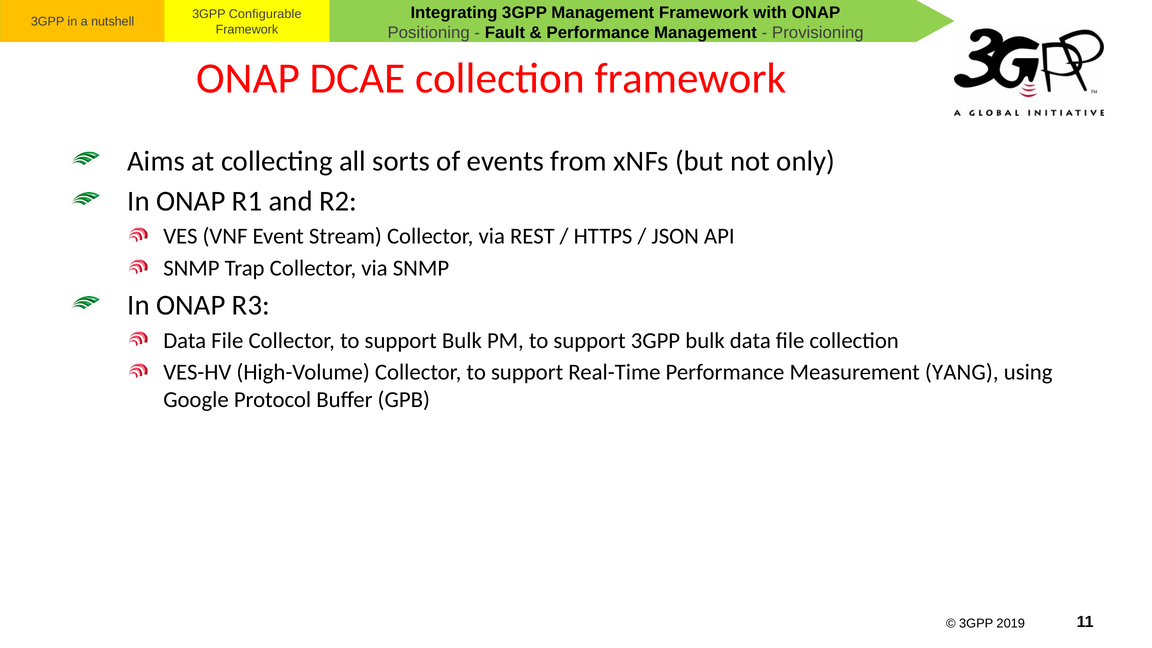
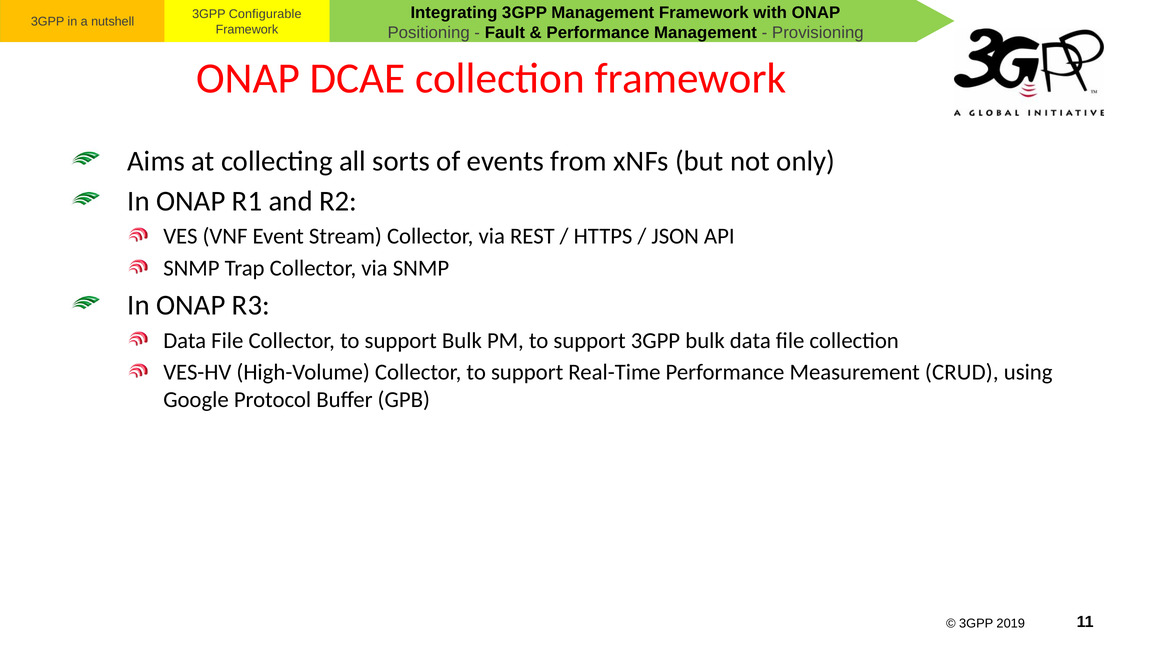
YANG: YANG -> CRUD
